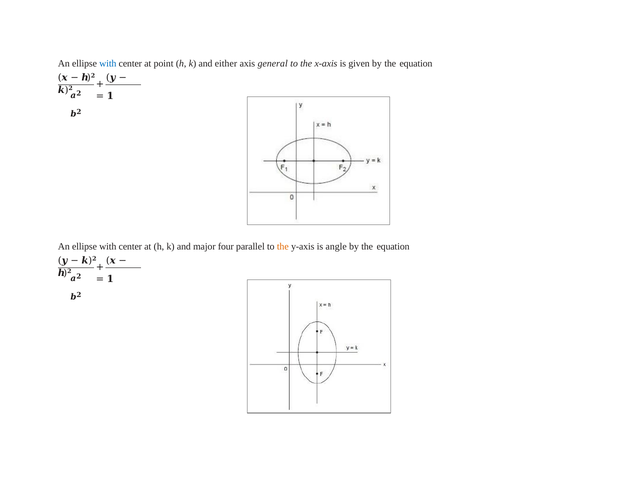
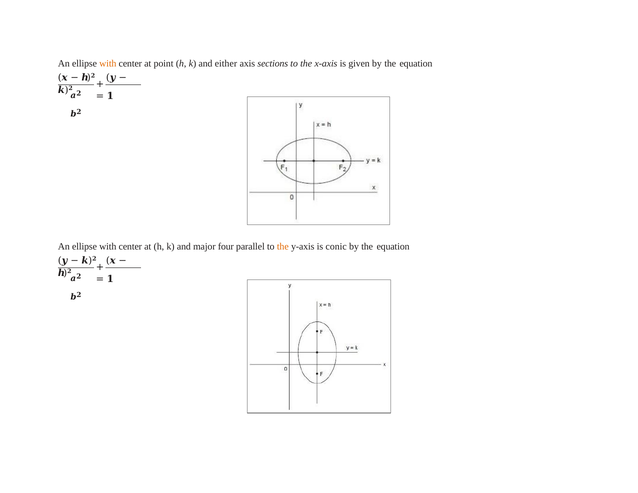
with at (108, 64) colour: blue -> orange
general: general -> sections
angle: angle -> conic
